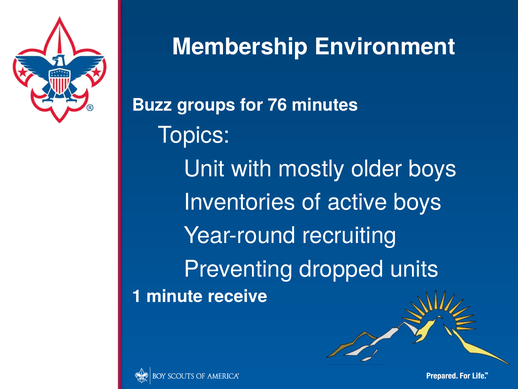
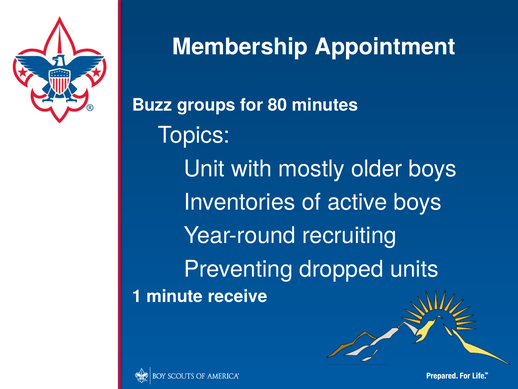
Environment: Environment -> Appointment
76: 76 -> 80
